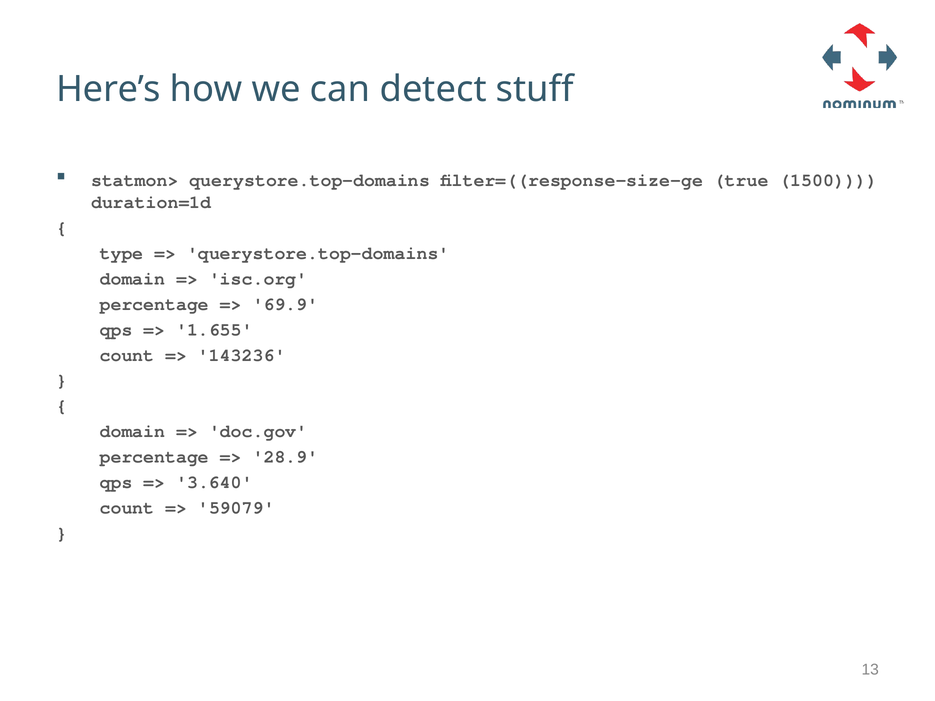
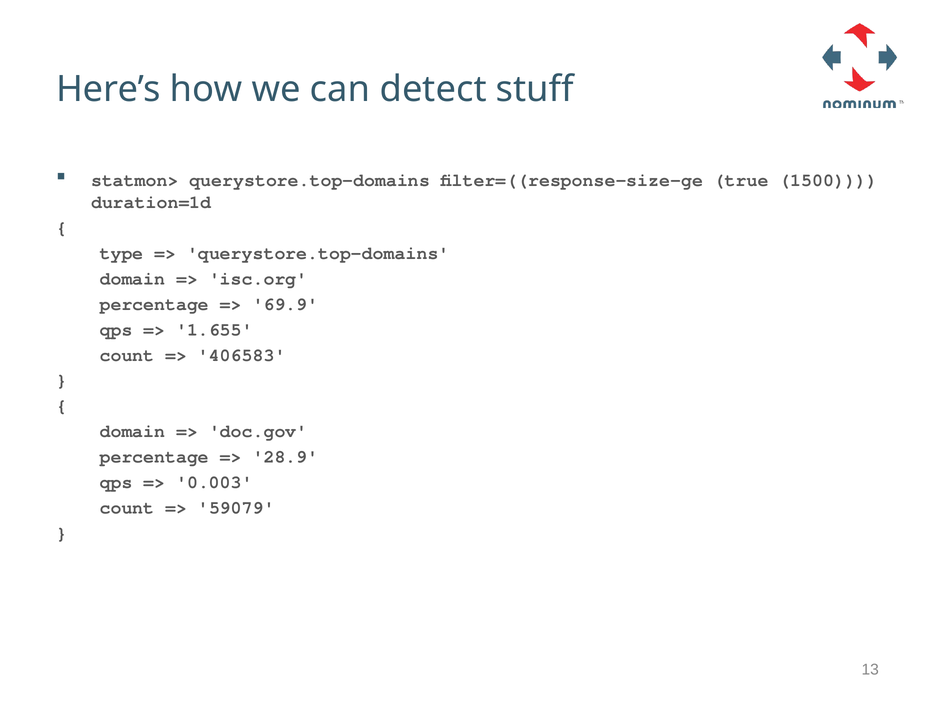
143236: 143236 -> 406583
3.640: 3.640 -> 0.003
